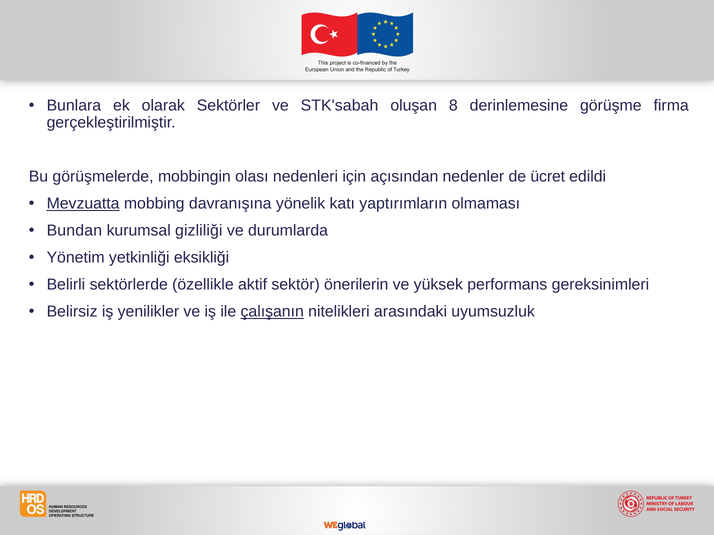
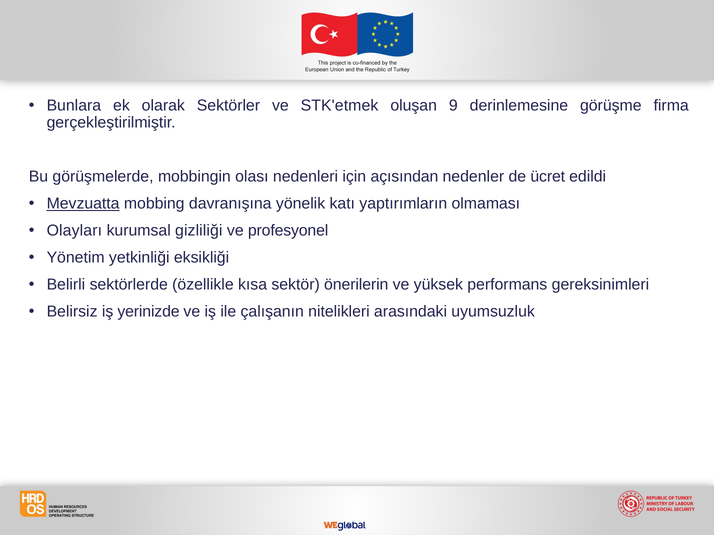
STK'sabah: STK'sabah -> STK'etmek
8: 8 -> 9
Bundan: Bundan -> Olayları
durumlarda: durumlarda -> profesyonel
aktif: aktif -> kısa
yenilikler: yenilikler -> yerinizde
çalışanın underline: present -> none
